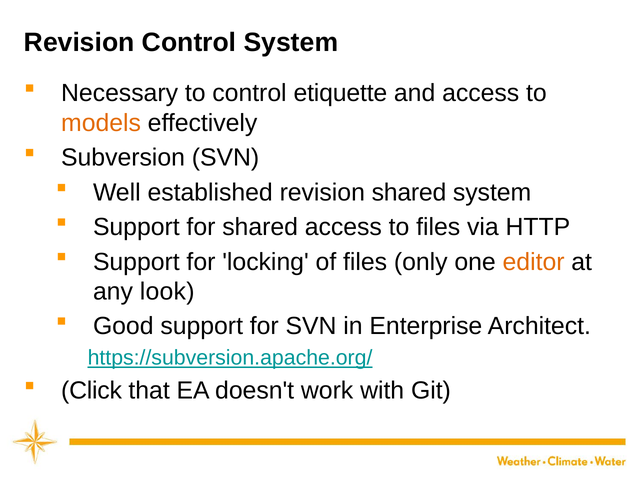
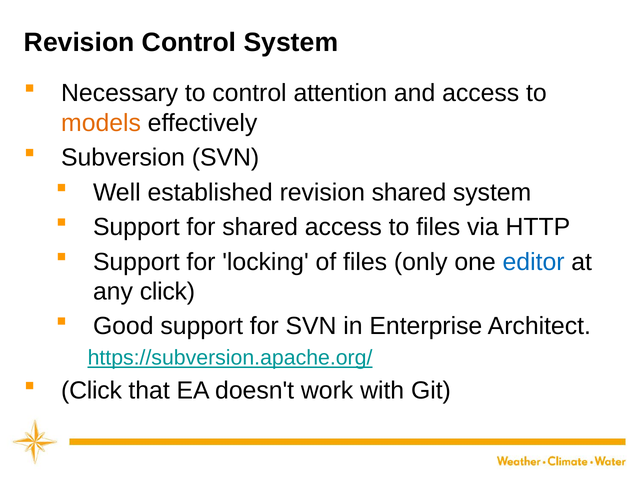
etiquette: etiquette -> attention
editor colour: orange -> blue
any look: look -> click
